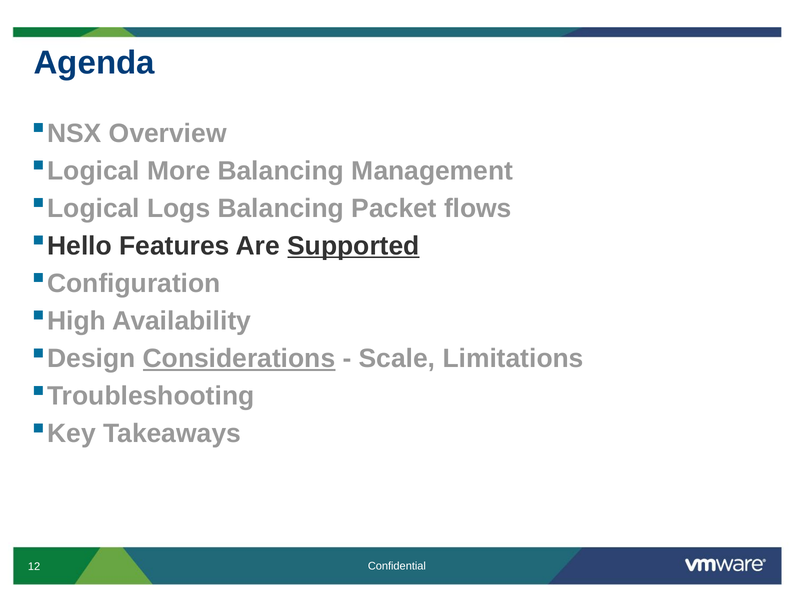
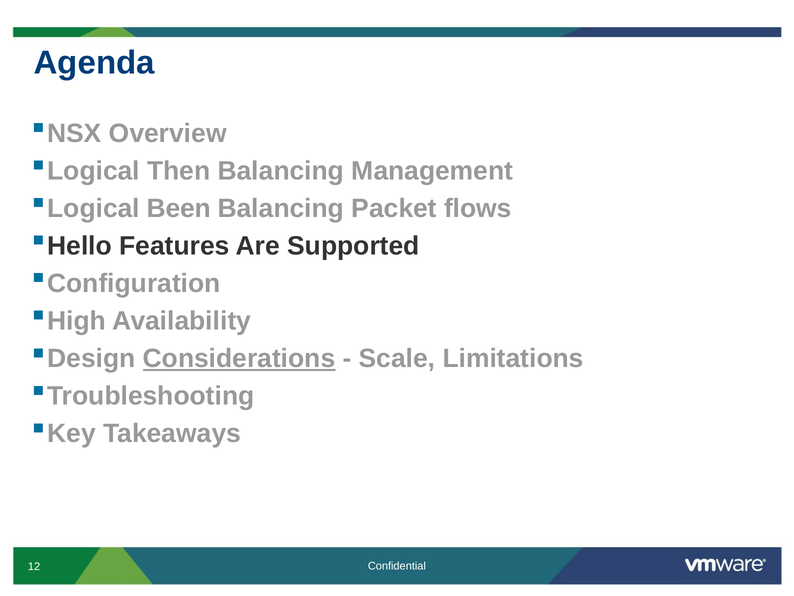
More: More -> Then
Logs: Logs -> Been
Supported underline: present -> none
